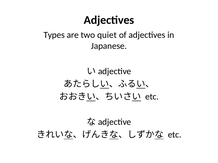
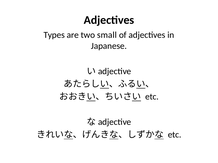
quiet: quiet -> small
